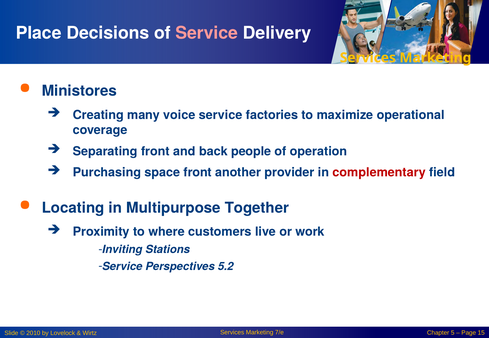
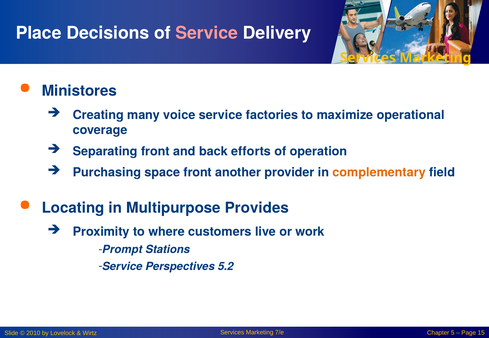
people: people -> efforts
complementary colour: red -> orange
Together: Together -> Provides
Inviting: Inviting -> Prompt
